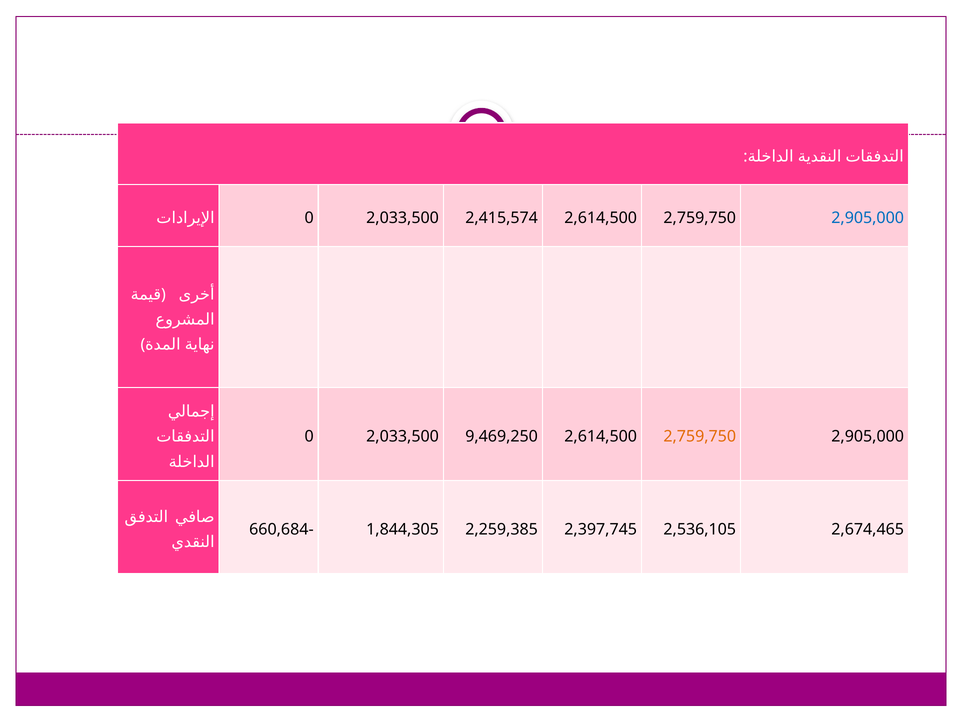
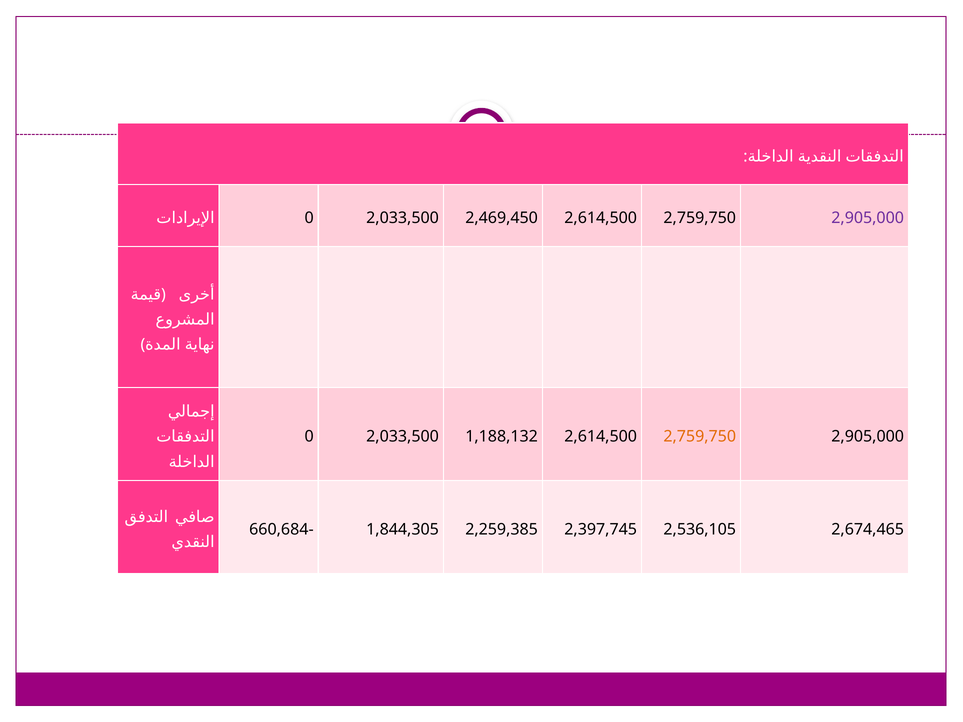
2,415,574: 2,415,574 -> 2,469,450
2,905,000 at (868, 218) colour: blue -> purple
9,469,250: 9,469,250 -> 1,188,132
